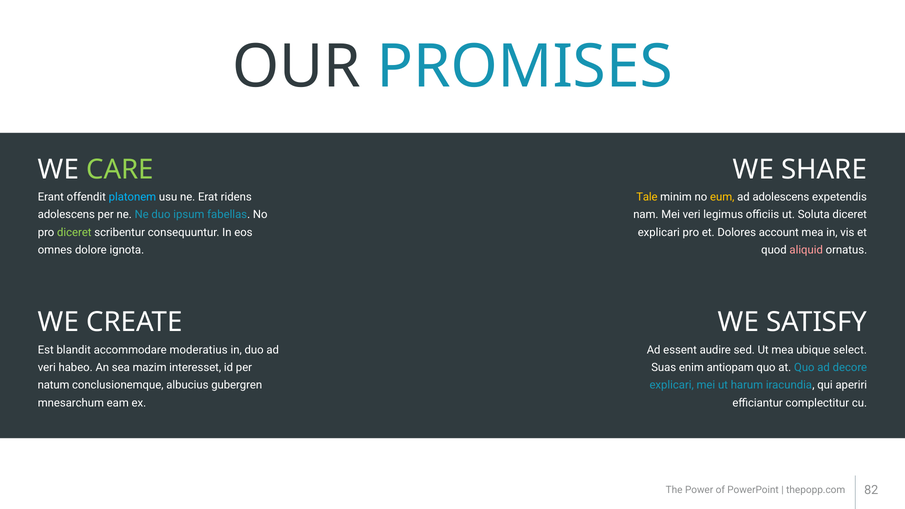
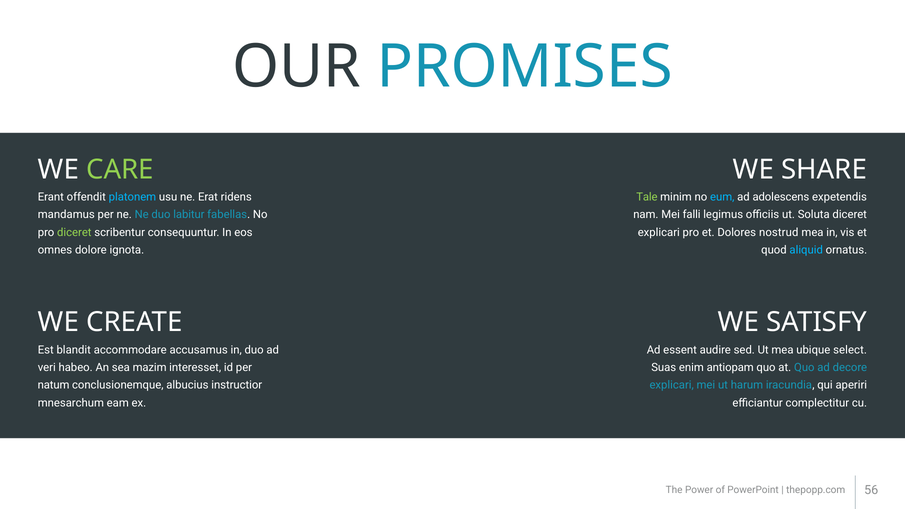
Tale colour: yellow -> light green
eum colour: yellow -> light blue
adolescens at (66, 215): adolescens -> mandamus
ipsum: ipsum -> labitur
Mei veri: veri -> falli
account: account -> nostrud
aliquid colour: pink -> light blue
moderatius: moderatius -> accusamus
gubergren: gubergren -> instructior
82: 82 -> 56
